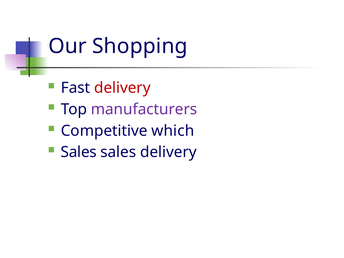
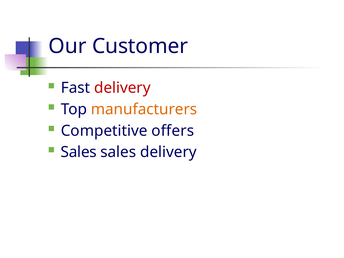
Shopping: Shopping -> Customer
manufacturers colour: purple -> orange
which: which -> offers
